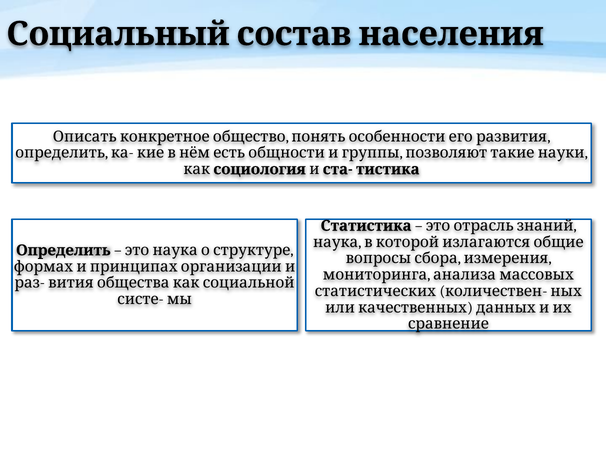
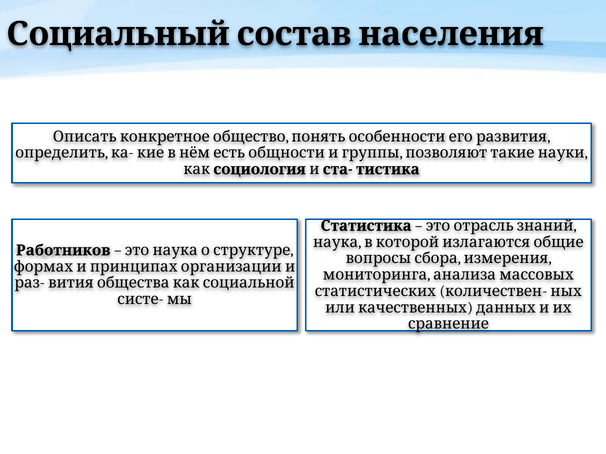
Определить at (63, 251): Определить -> Работников
